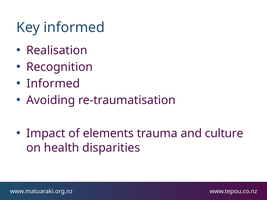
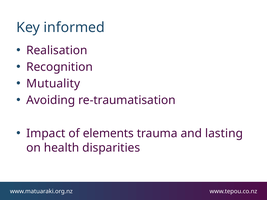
Informed at (53, 84): Informed -> Mutuality
culture: culture -> lasting
